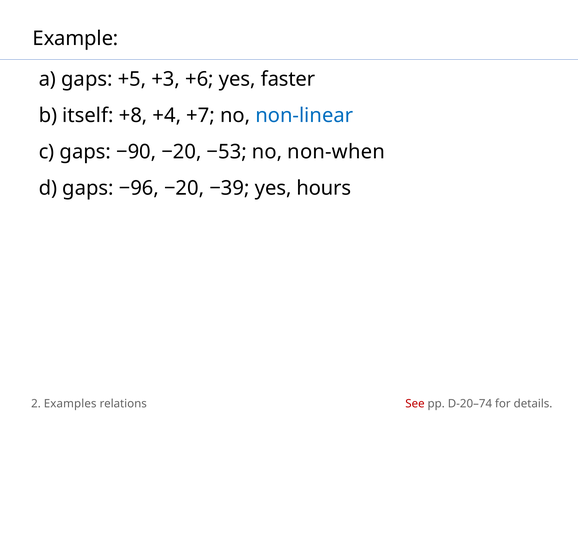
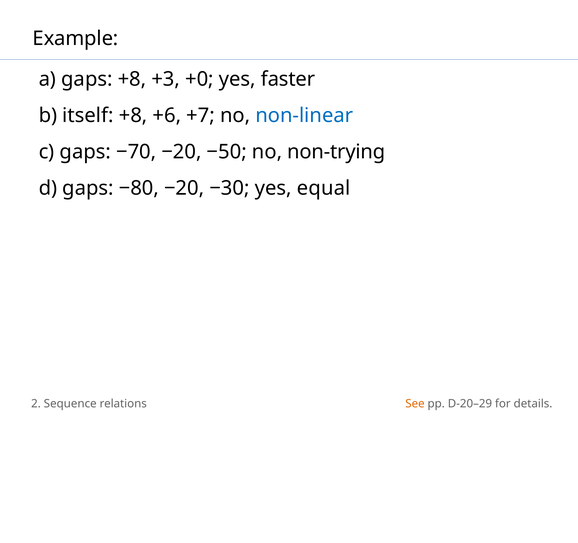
gaps +5: +5 -> +8
+6: +6 -> +0
+4: +4 -> +6
−90: −90 -> −70
−53: −53 -> −50
non-when: non-when -> non-trying
−96: −96 -> −80
−39: −39 -> −30
hours: hours -> equal
Examples: Examples -> Sequence
See colour: red -> orange
D-20–74: D-20–74 -> D-20–29
